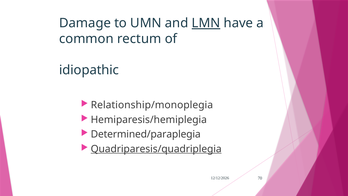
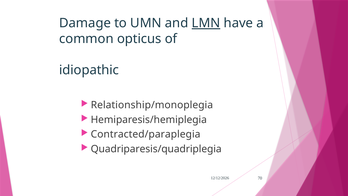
rectum: rectum -> opticus
Determined/paraplegia: Determined/paraplegia -> Contracted/paraplegia
Quadriparesis/quadriplegia underline: present -> none
